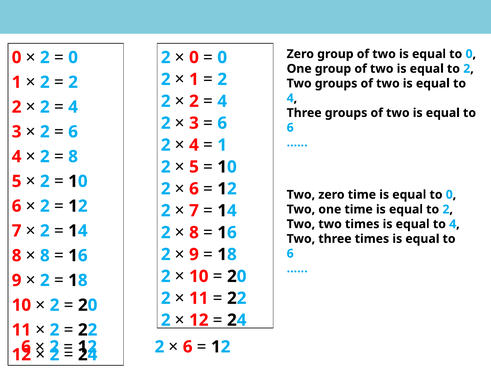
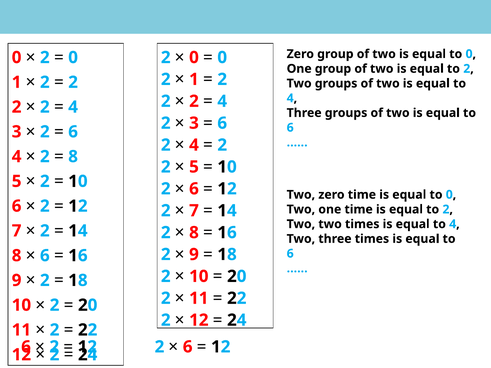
1 at (222, 145): 1 -> 2
8 at (45, 256): 8 -> 6
